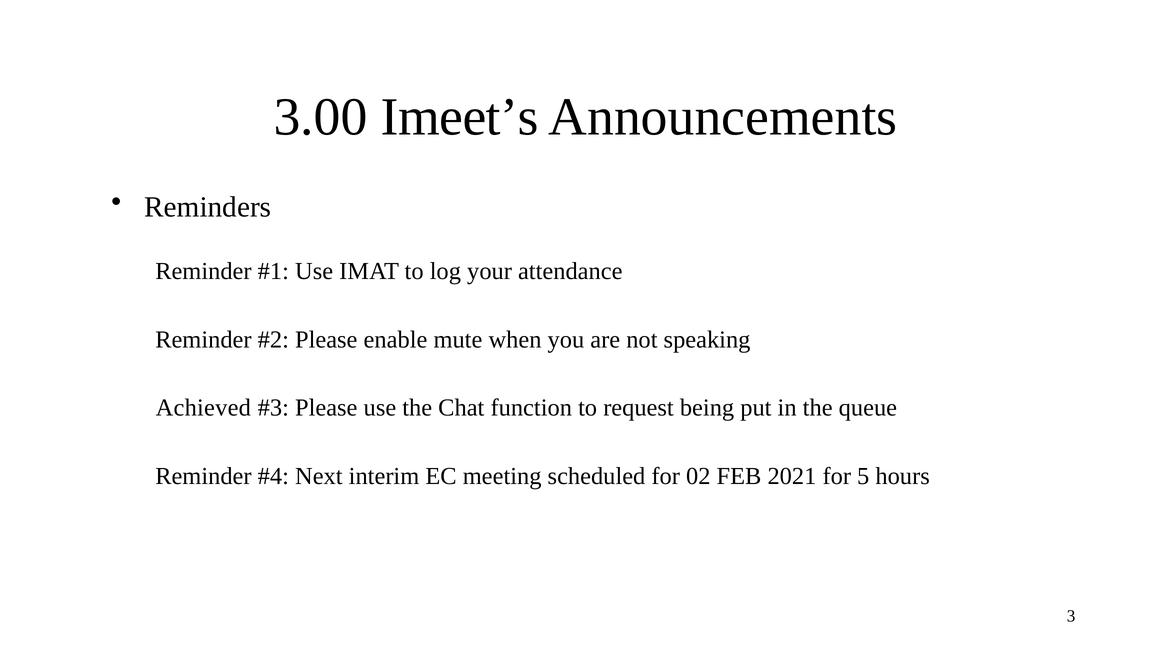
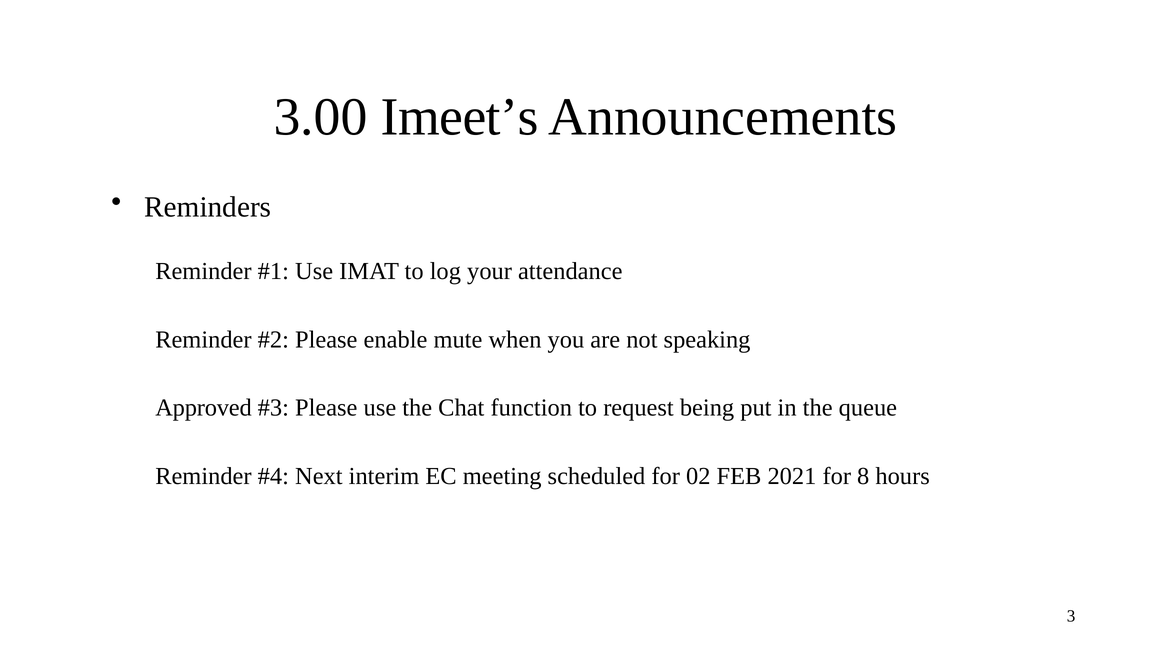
Achieved: Achieved -> Approved
5: 5 -> 8
